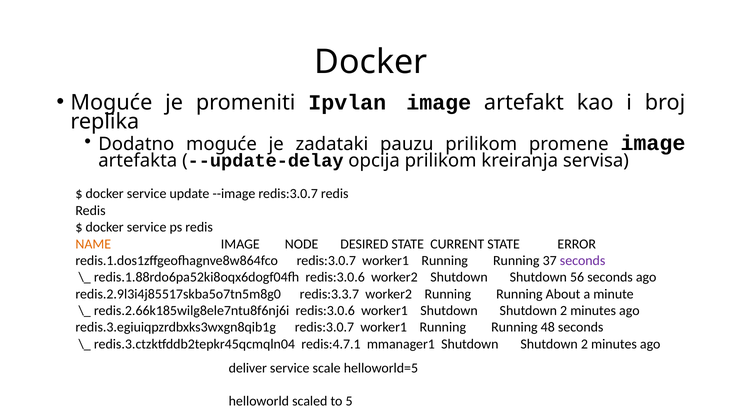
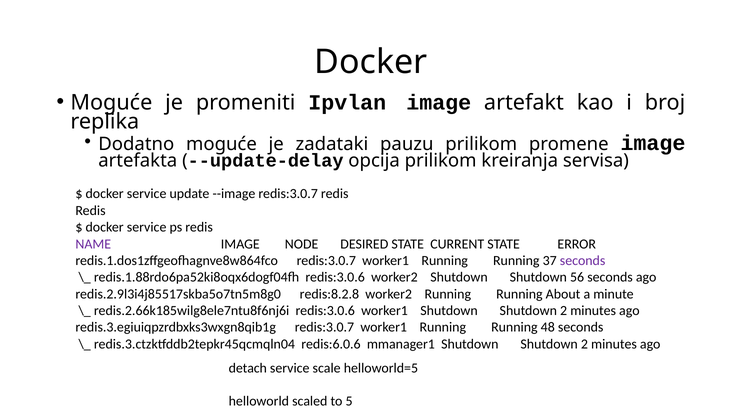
NAME colour: orange -> purple
redis:3.3.7: redis:3.3.7 -> redis:8.2.8
redis:4.7.1: redis:4.7.1 -> redis:6.0.6
deliver: deliver -> detach
